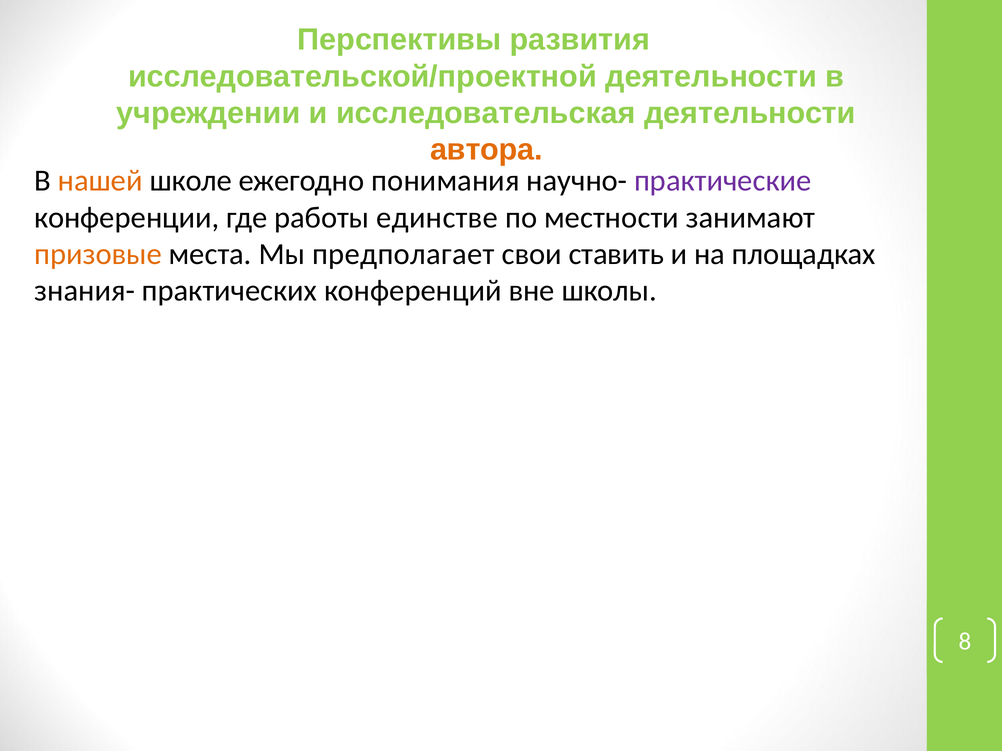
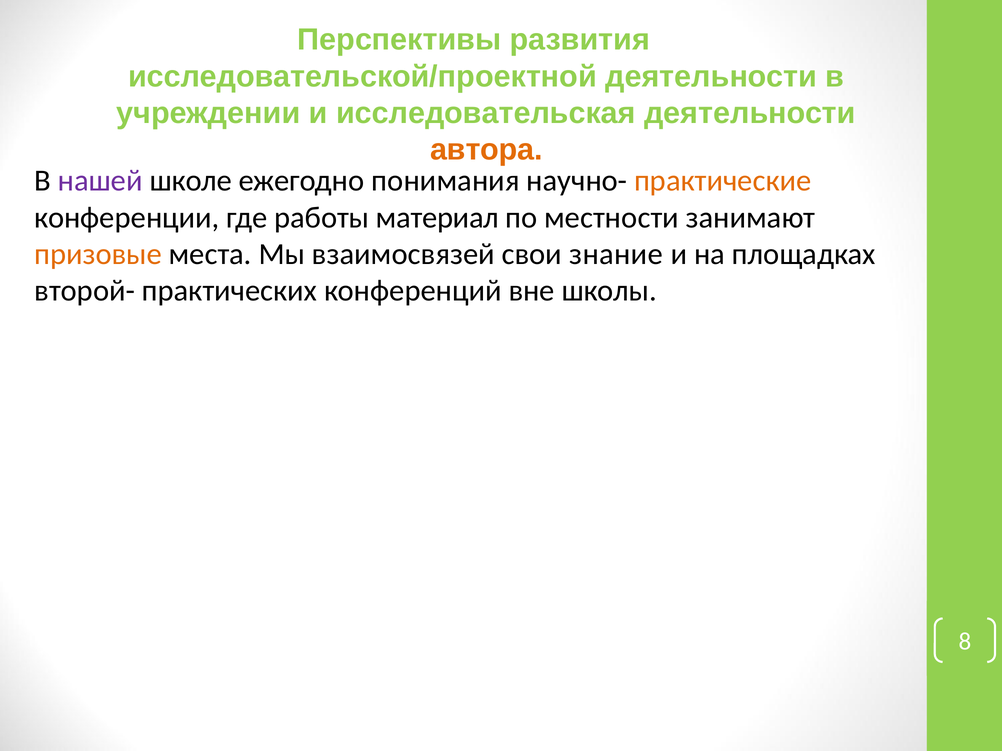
нашей colour: orange -> purple
практические colour: purple -> orange
единстве: единстве -> материал
предполагает: предполагает -> взаимосвязей
ставить: ставить -> знание
знания-: знания- -> второй-
